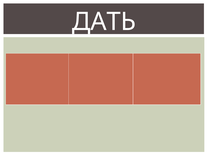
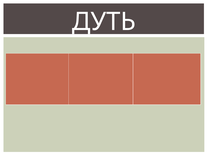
ДАТЬ: ДАТЬ -> ДУТЬ
